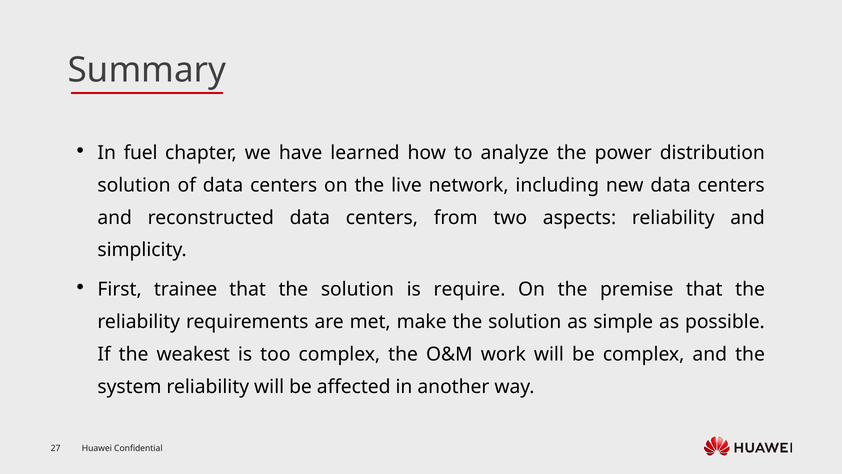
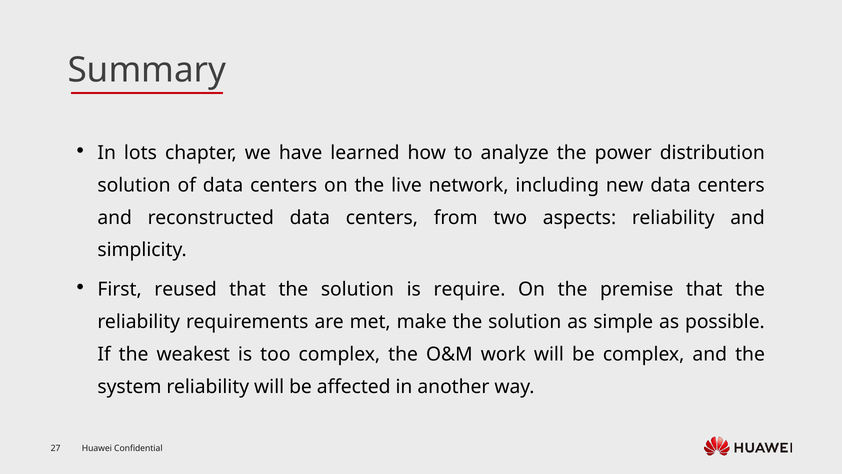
fuel: fuel -> lots
trainee: trainee -> reused
